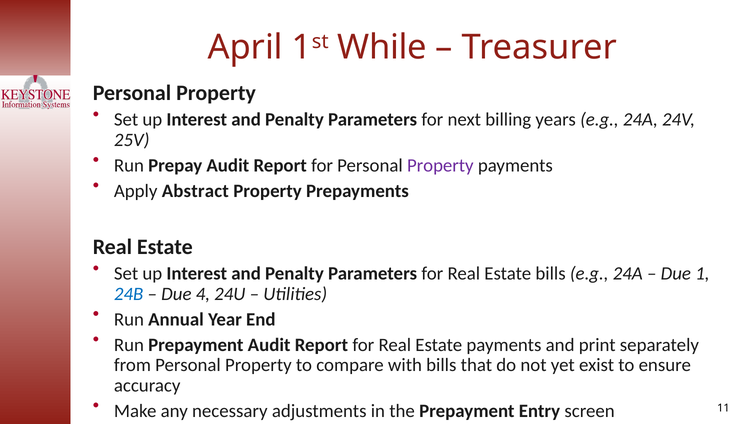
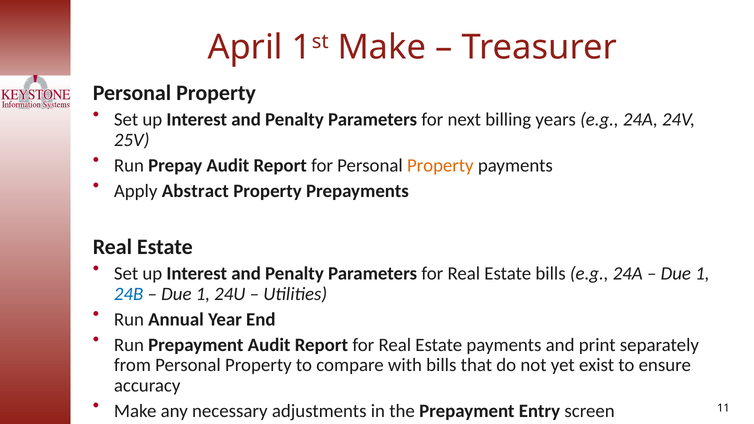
1st While: While -> Make
Property at (440, 166) colour: purple -> orange
4 at (203, 294): 4 -> 1
